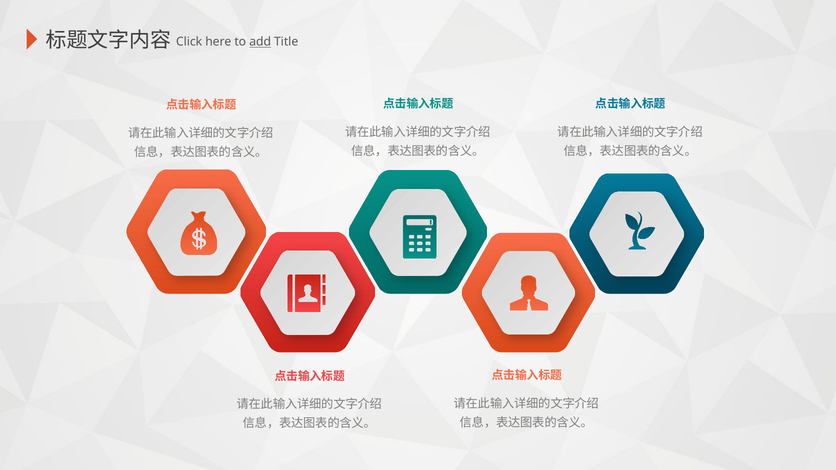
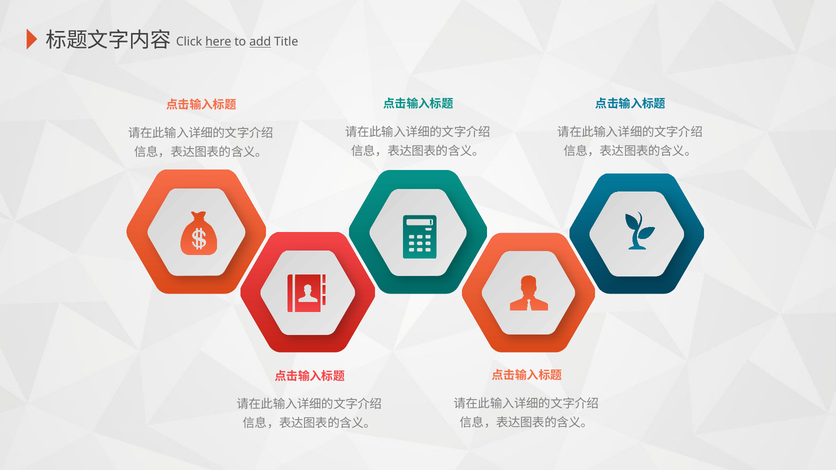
here underline: none -> present
